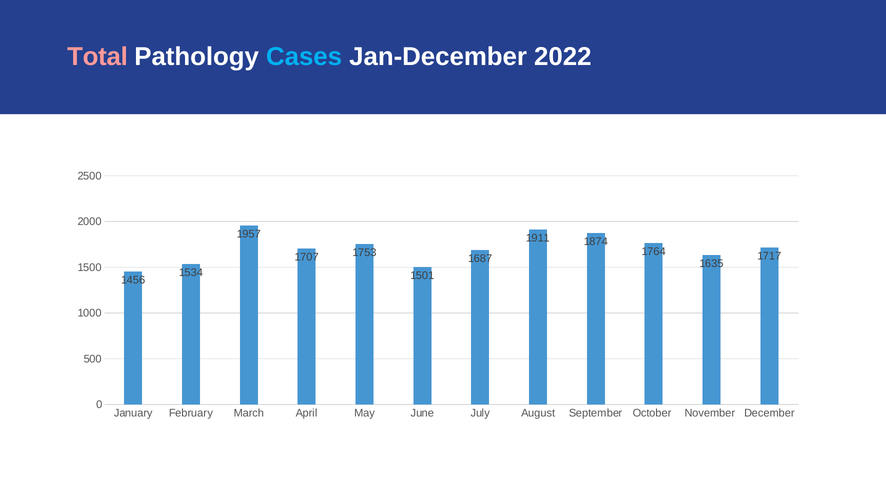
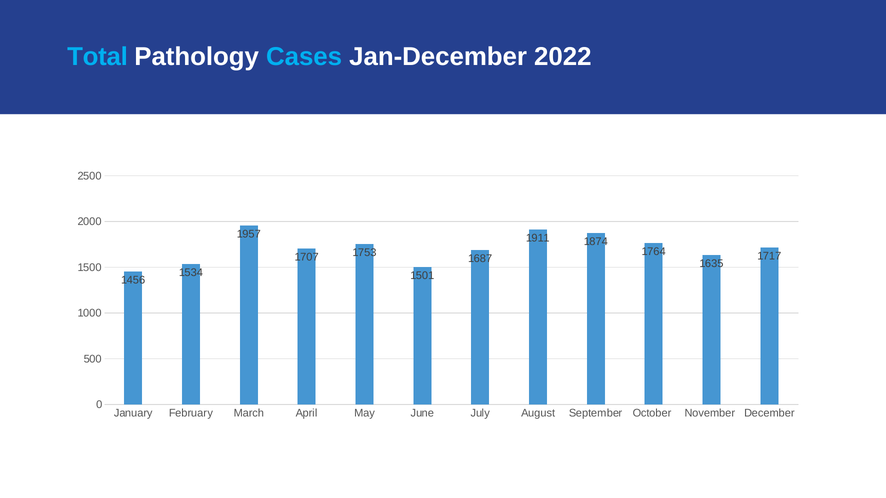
Total colour: pink -> light blue
